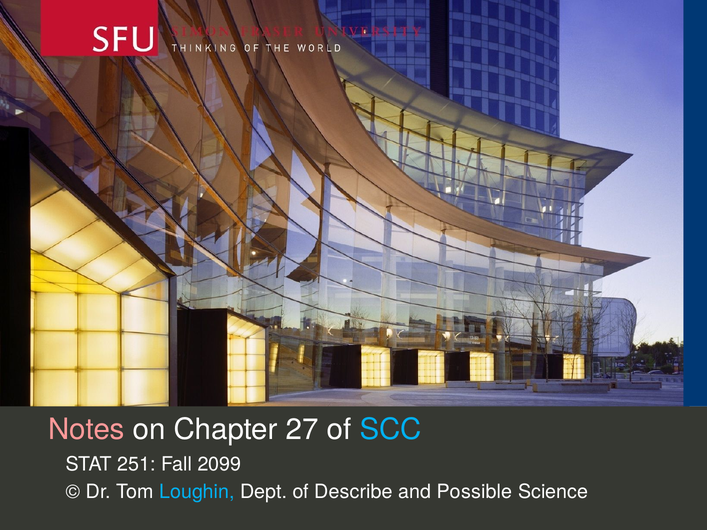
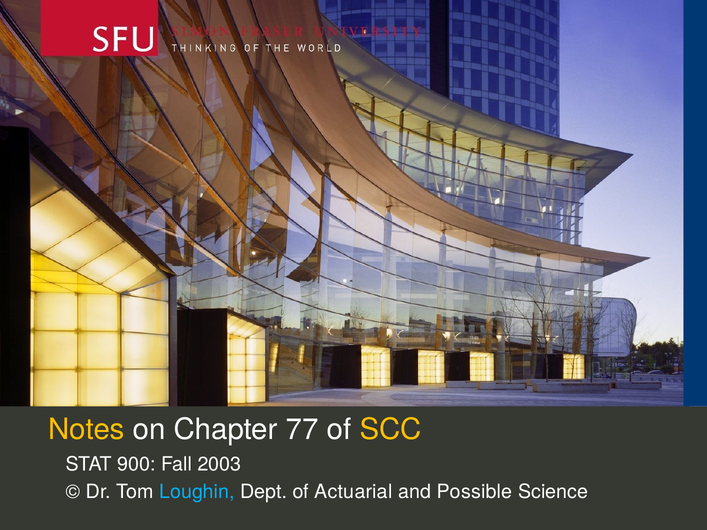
Notes colour: pink -> yellow
27: 27 -> 77
SCC colour: light blue -> yellow
251: 251 -> 900
2099: 2099 -> 2003
Describe: Describe -> Actuarial
